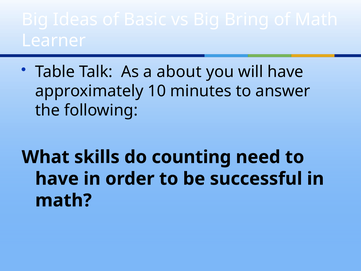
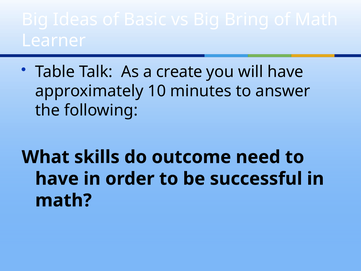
about: about -> create
counting: counting -> outcome
